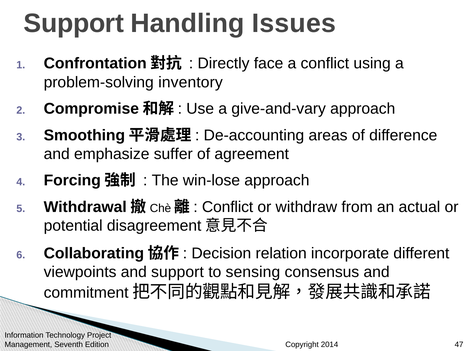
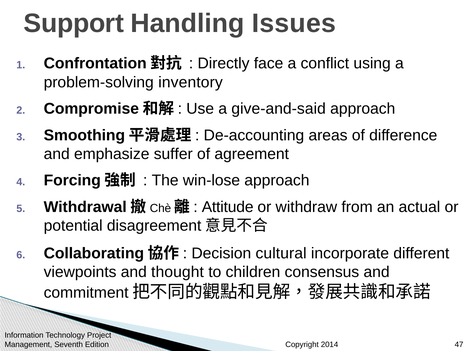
give-and-vary: give-and-vary -> give-and-said
Conflict at (228, 207): Conflict -> Attitude
relation: relation -> cultural
and support: support -> thought
sensing: sensing -> children
